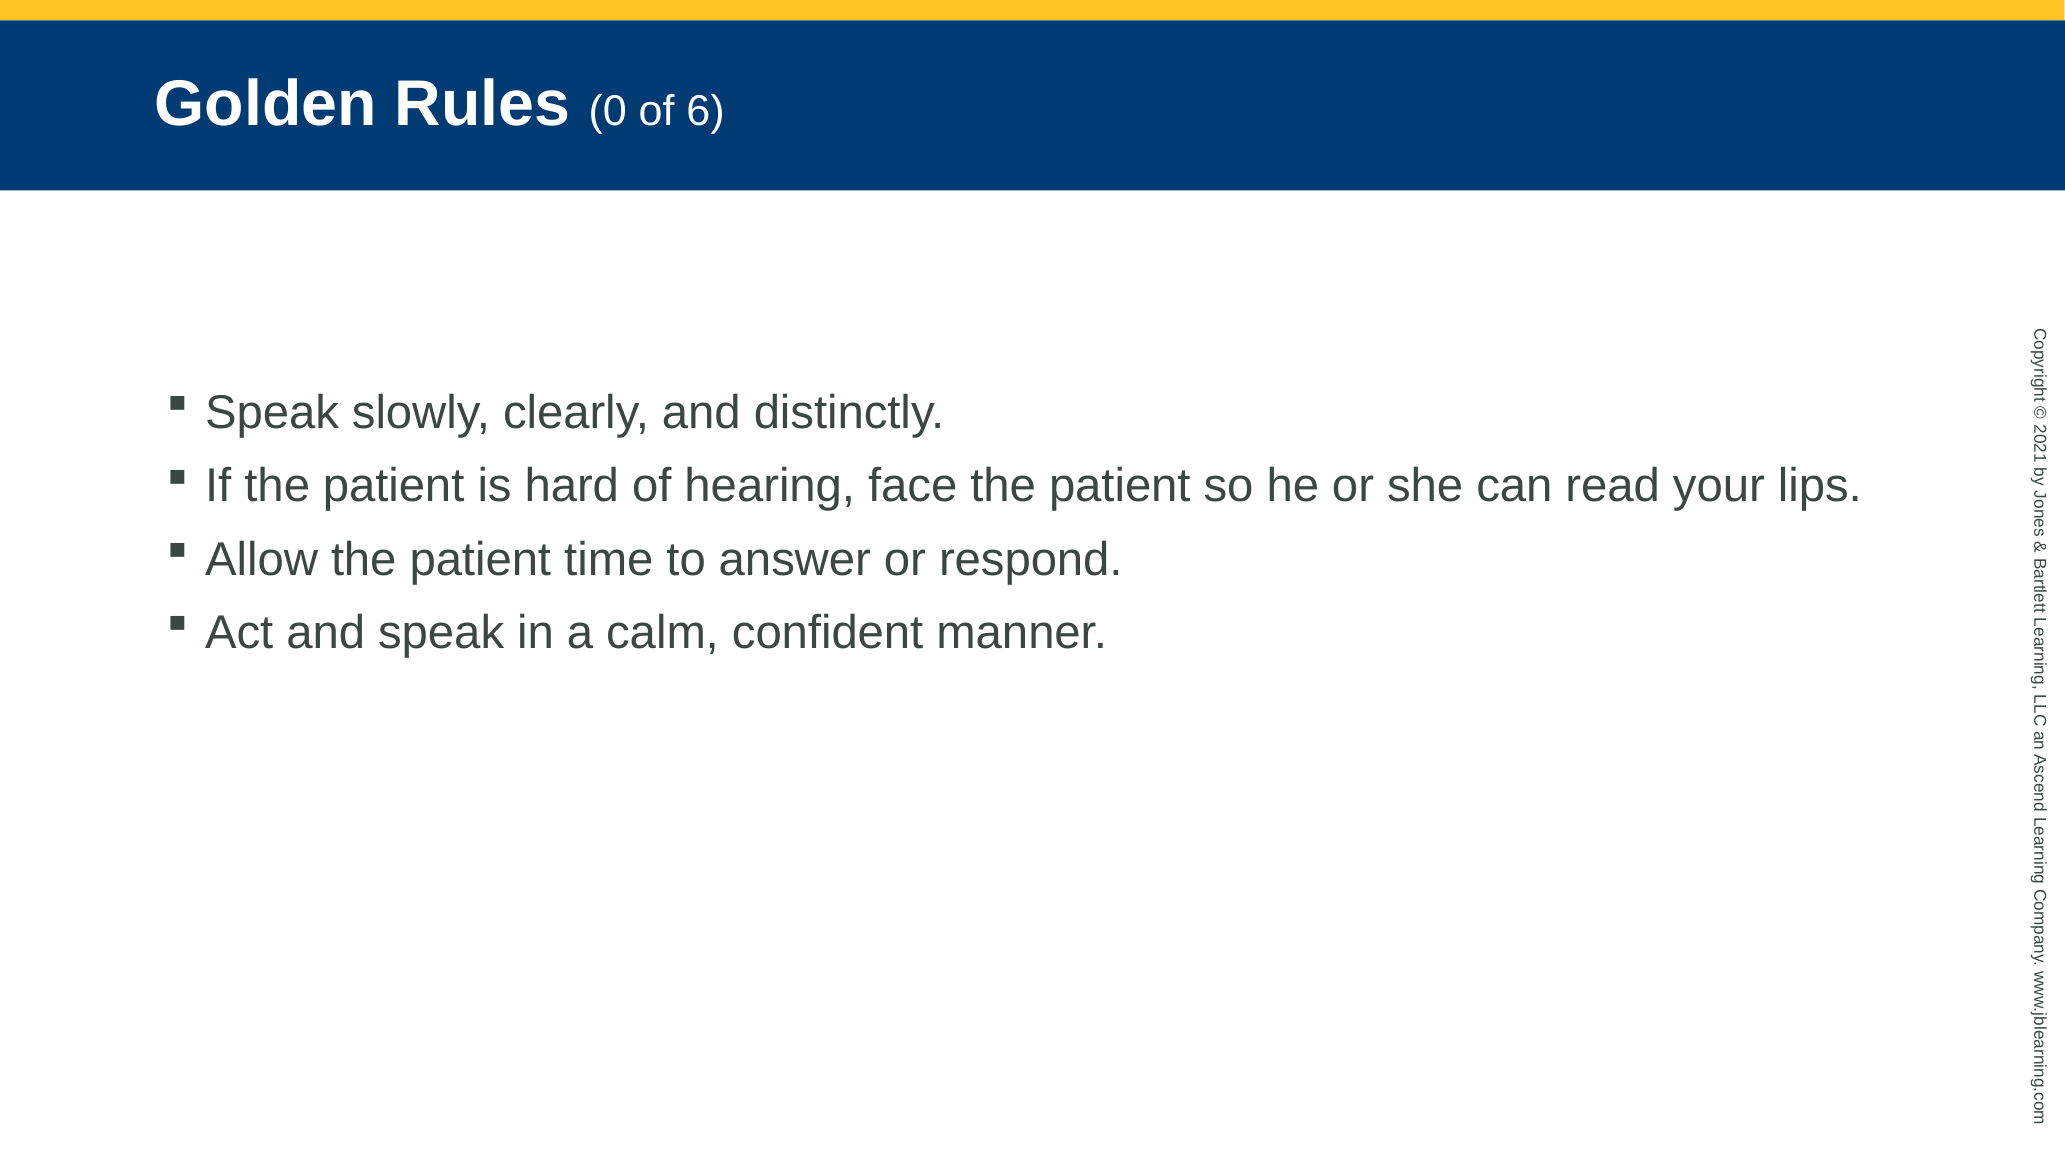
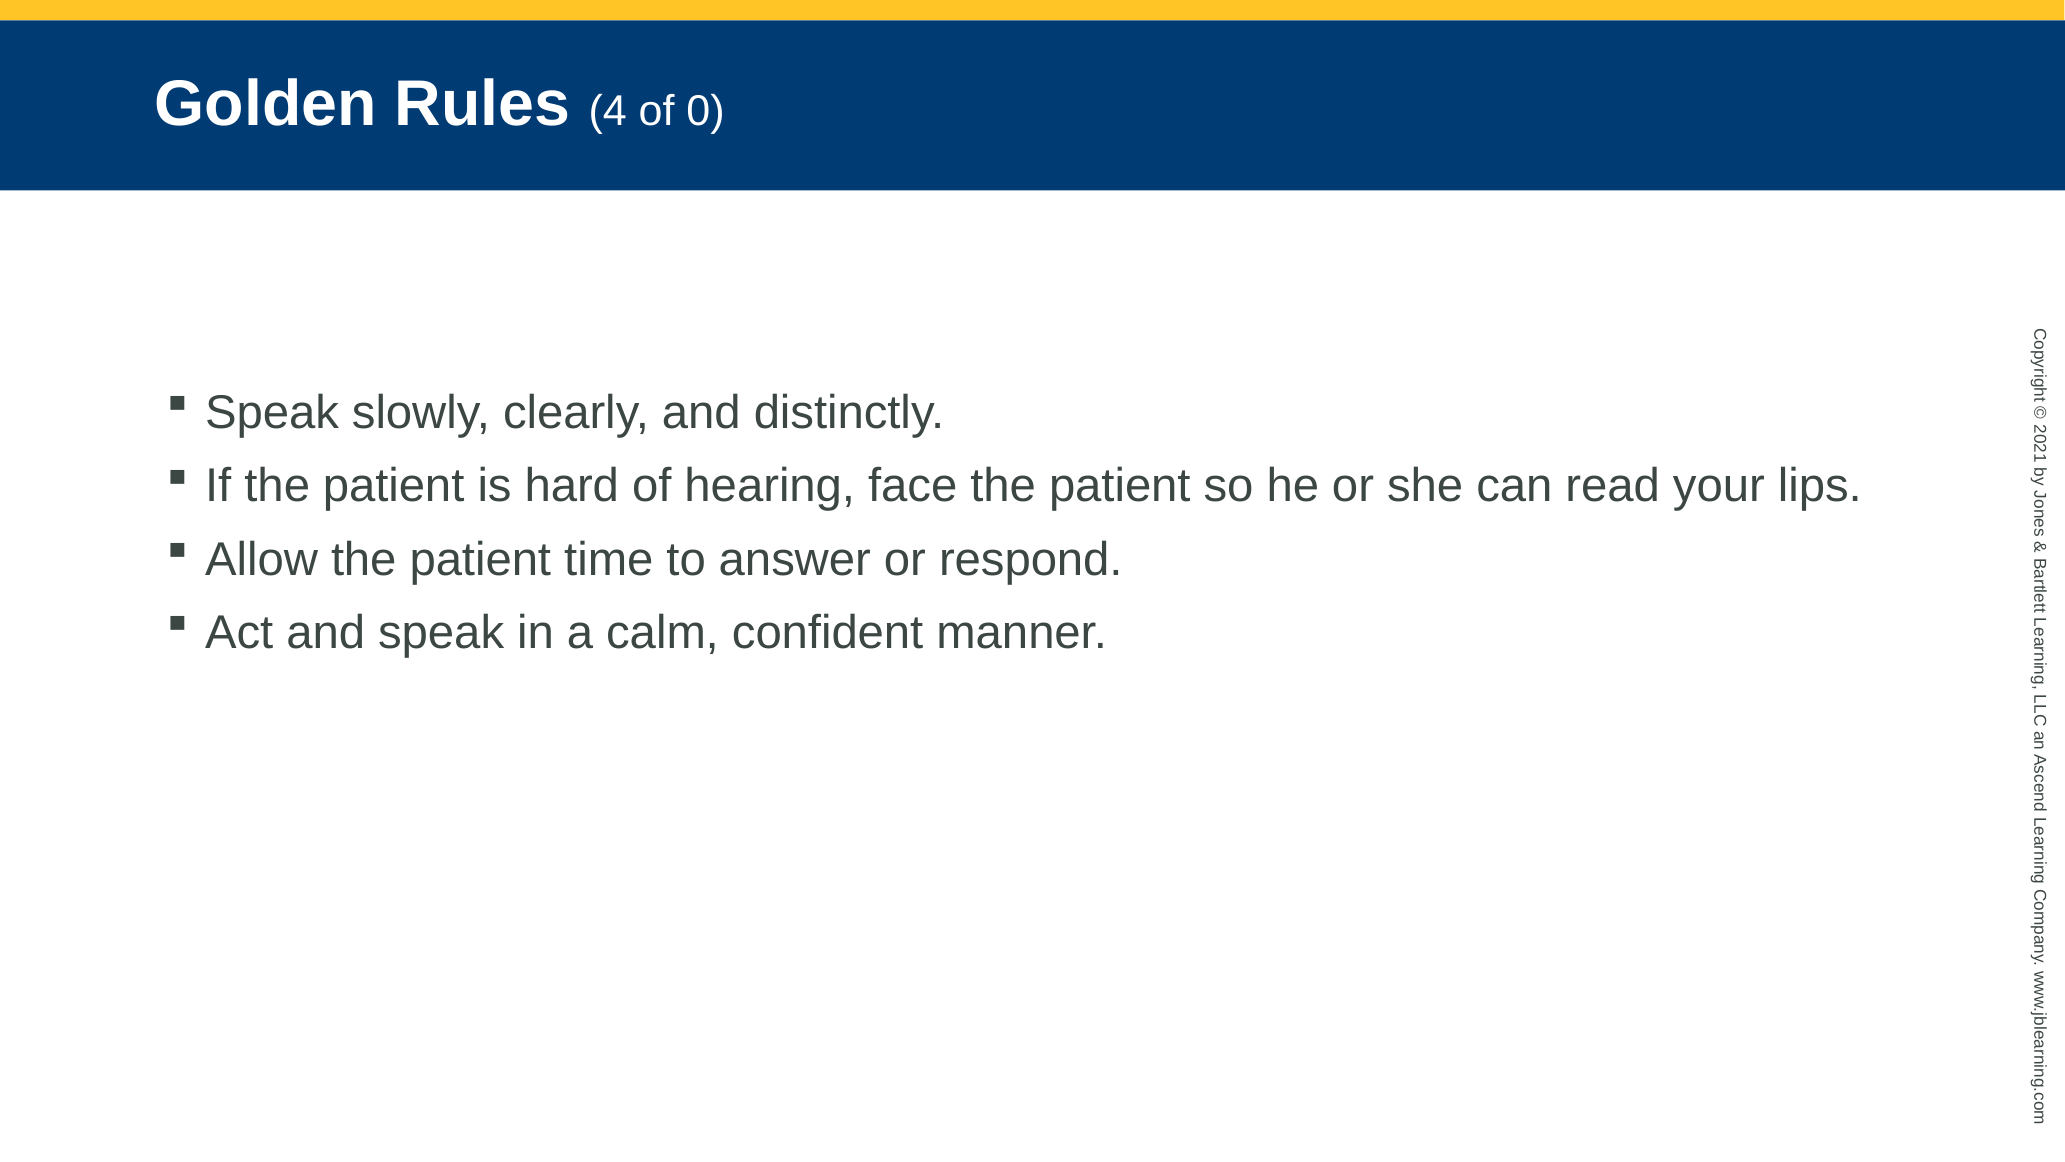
Rules 0: 0 -> 4
of 6: 6 -> 0
